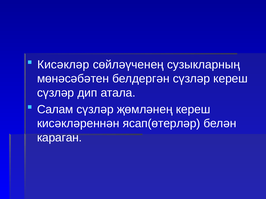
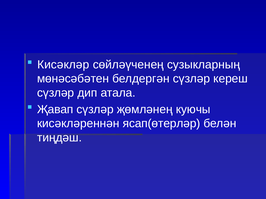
Салам: Салам -> Җавап
җөмләнең кереш: кереш -> куючы
караган: караган -> тиңдәш
